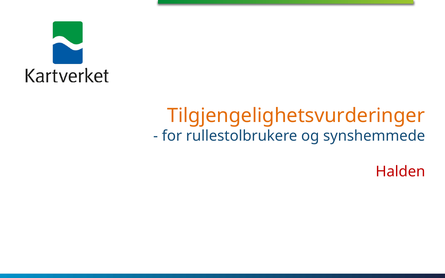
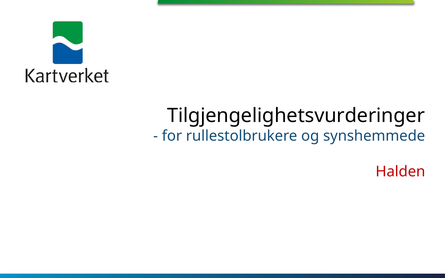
Tilgjengelighetsvurderinger colour: orange -> black
